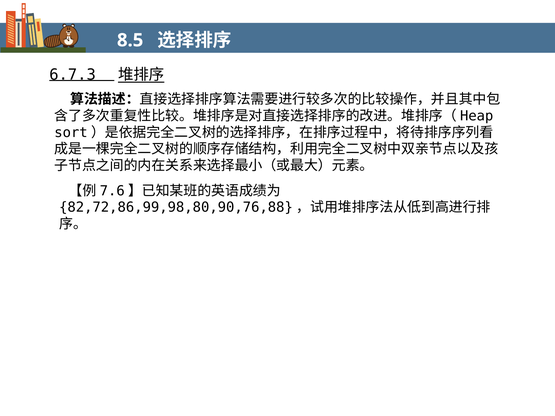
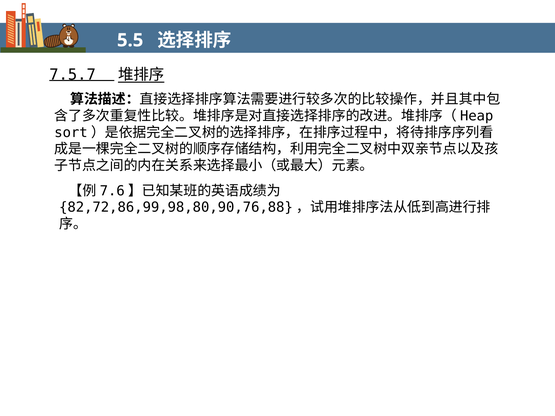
8.5: 8.5 -> 5.5
6.7.3: 6.7.3 -> 7.5.7
